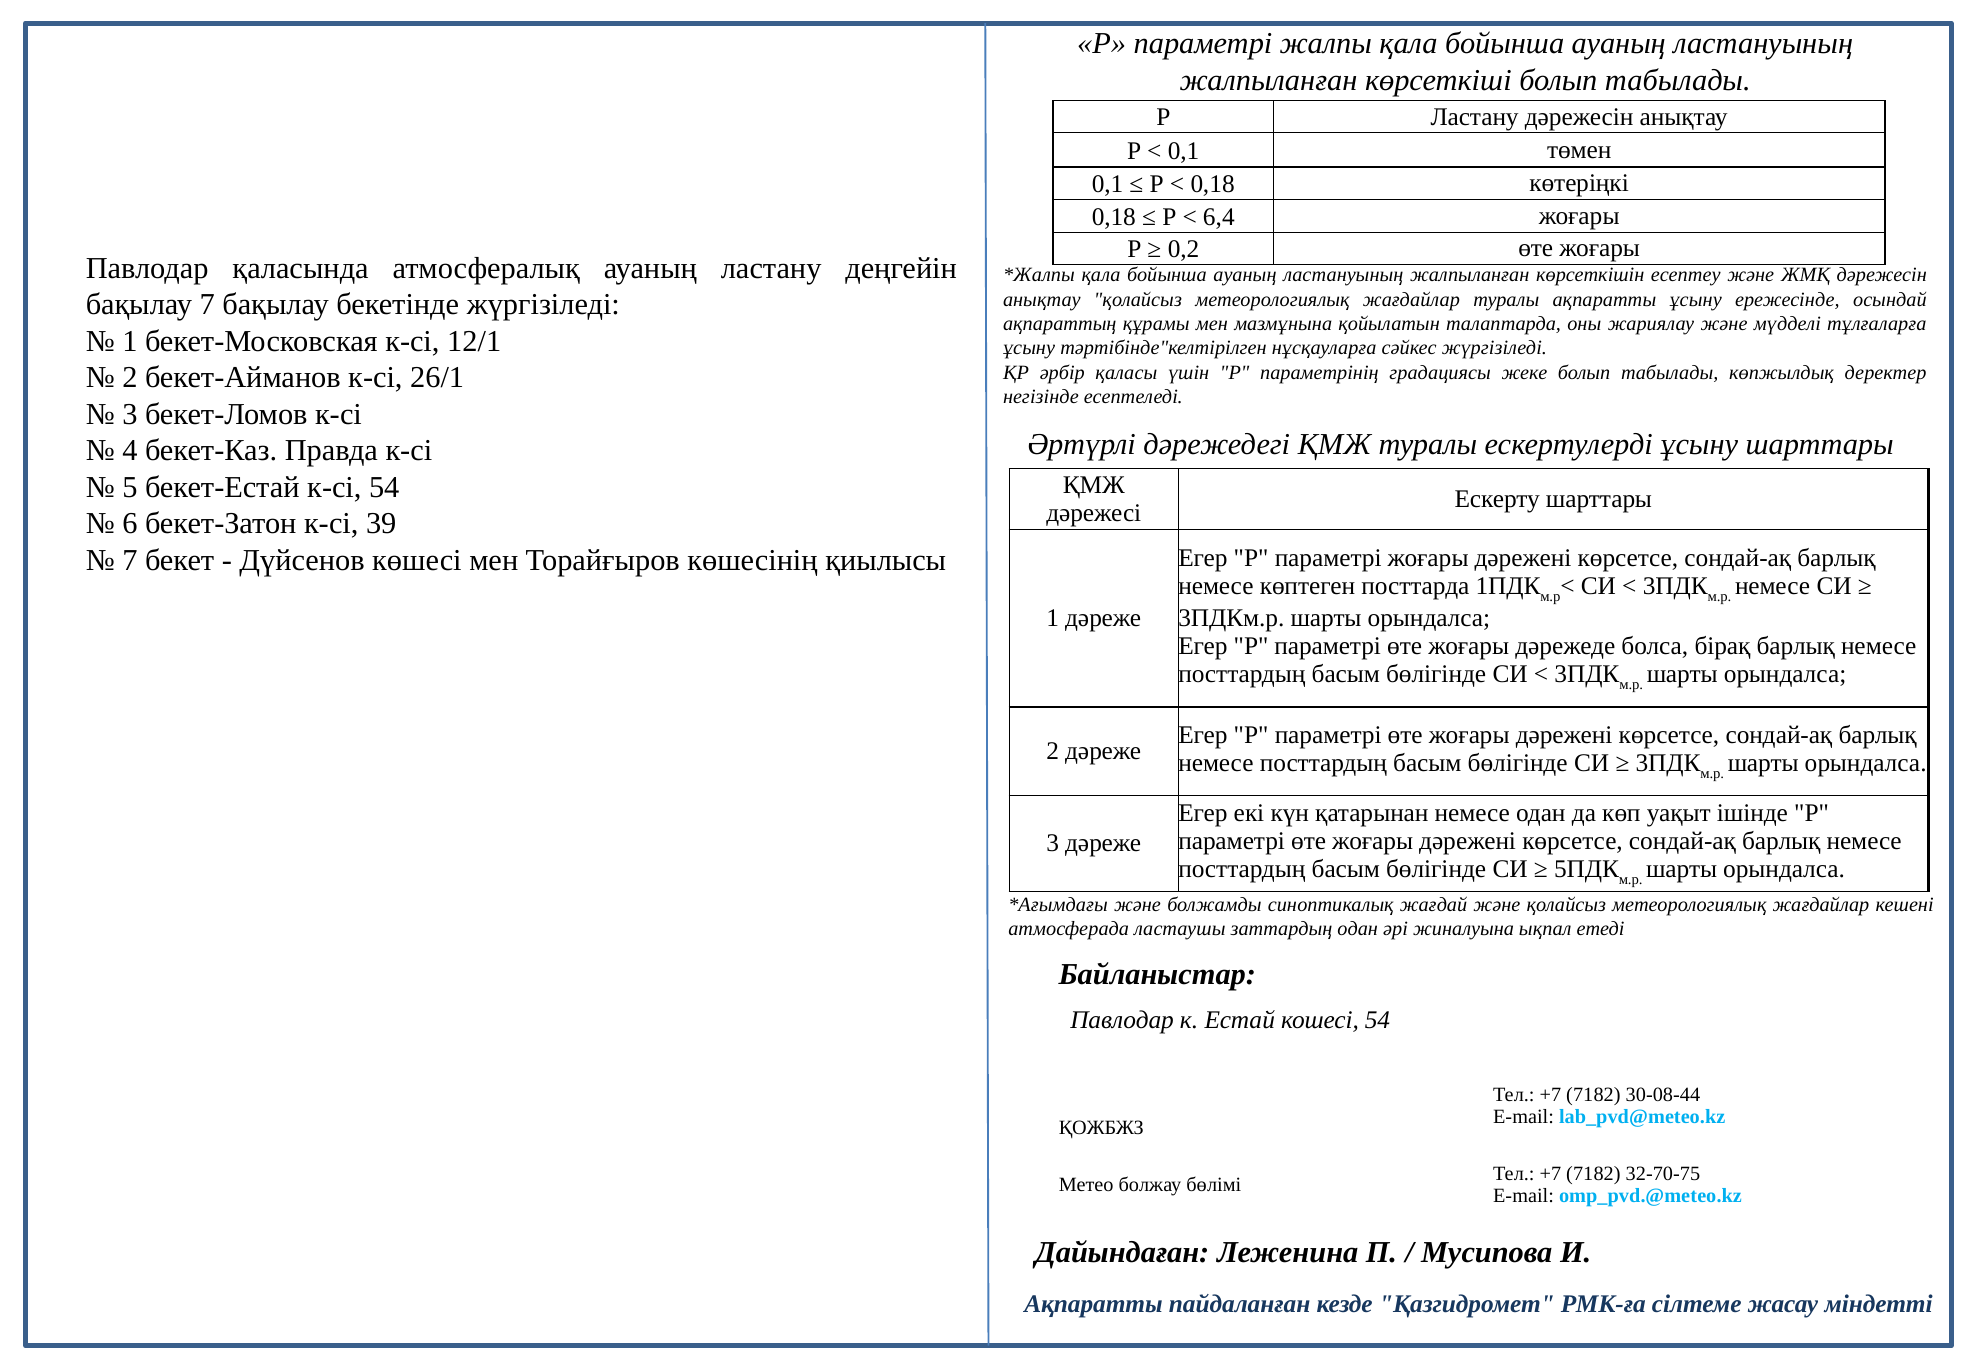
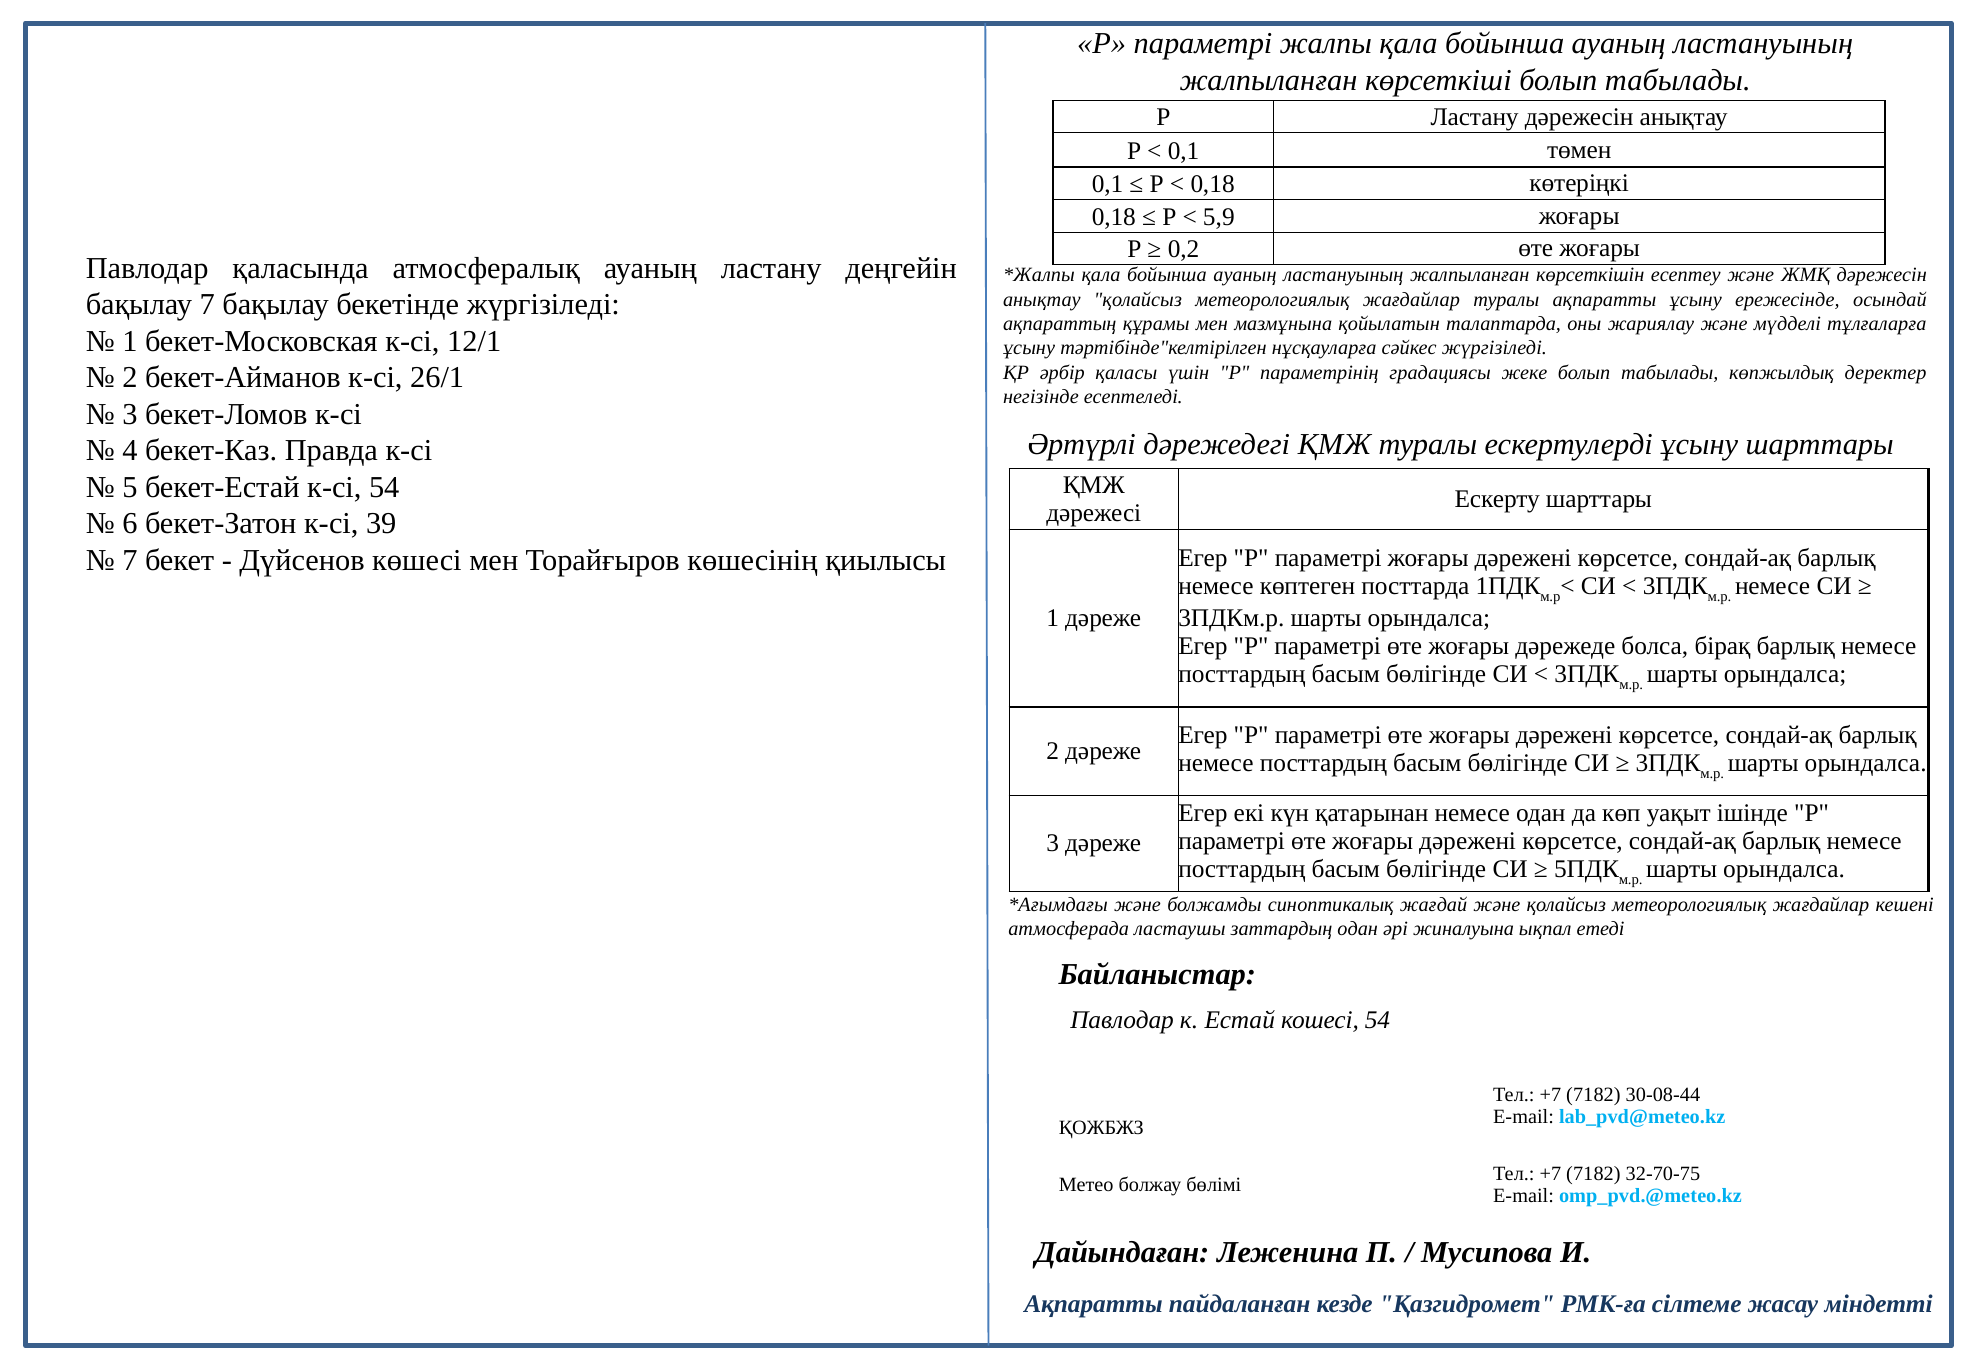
6,4: 6,4 -> 5,9
